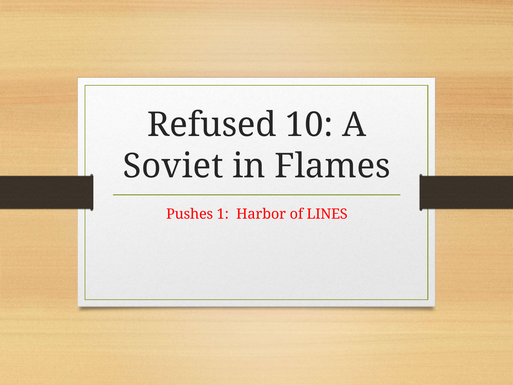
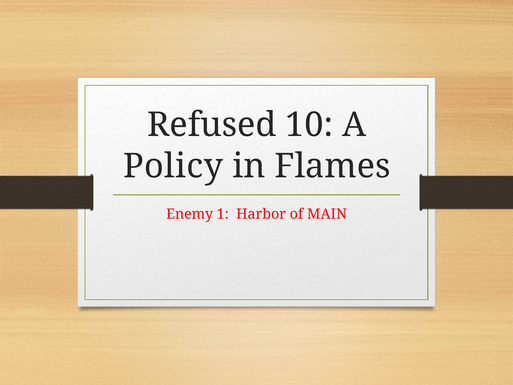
Soviet: Soviet -> Policy
Pushes: Pushes -> Enemy
LINES: LINES -> MAIN
